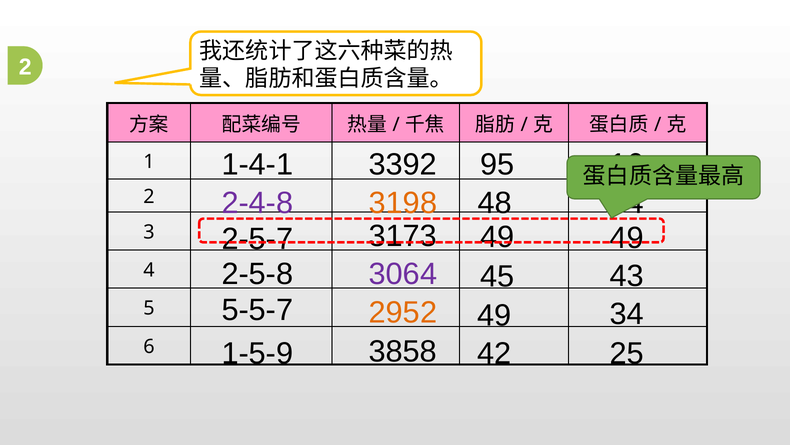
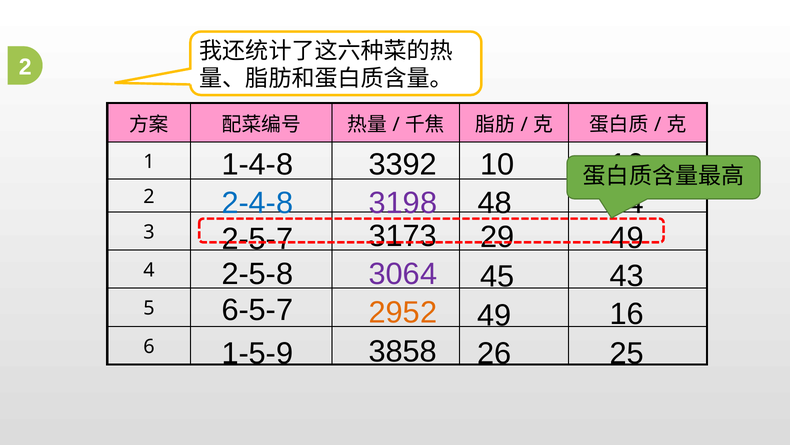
1-4-1: 1-4-1 -> 1-4-8
95: 95 -> 10
2-4-8 colour: purple -> blue
3198 colour: orange -> purple
3173 49: 49 -> 29
5-5-7: 5-5-7 -> 6-5-7
49 34: 34 -> 16
42: 42 -> 26
